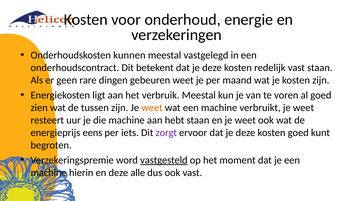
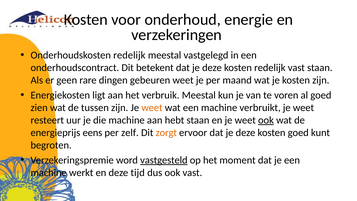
Onderhoudskosten kunnen: kunnen -> redelijk
ook at (266, 120) underline: none -> present
iets: iets -> zelf
zorgt colour: purple -> orange
hierin: hierin -> werkt
alle: alle -> tijd
